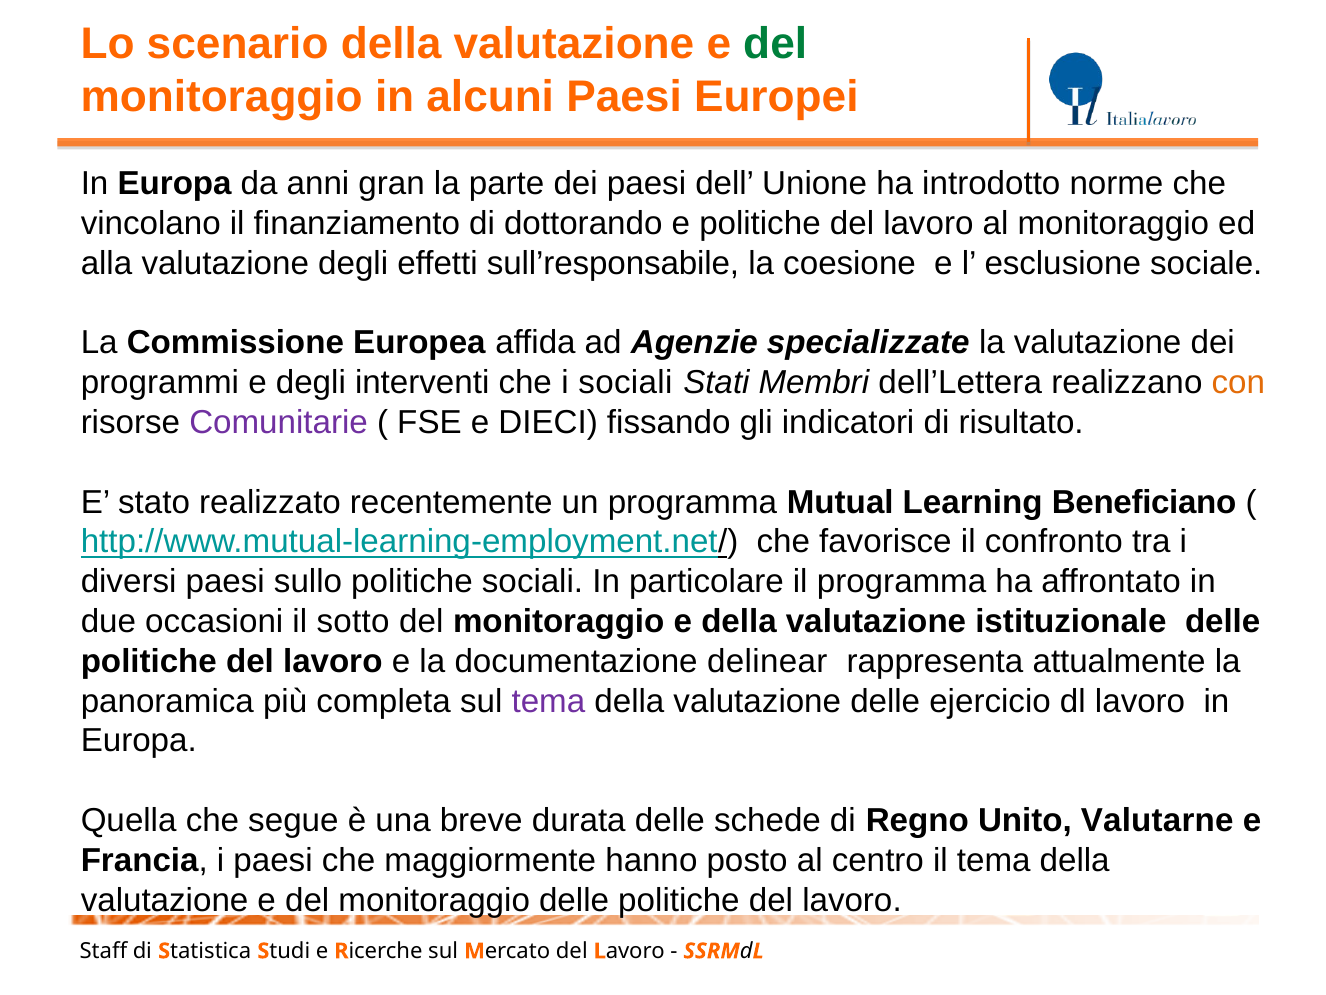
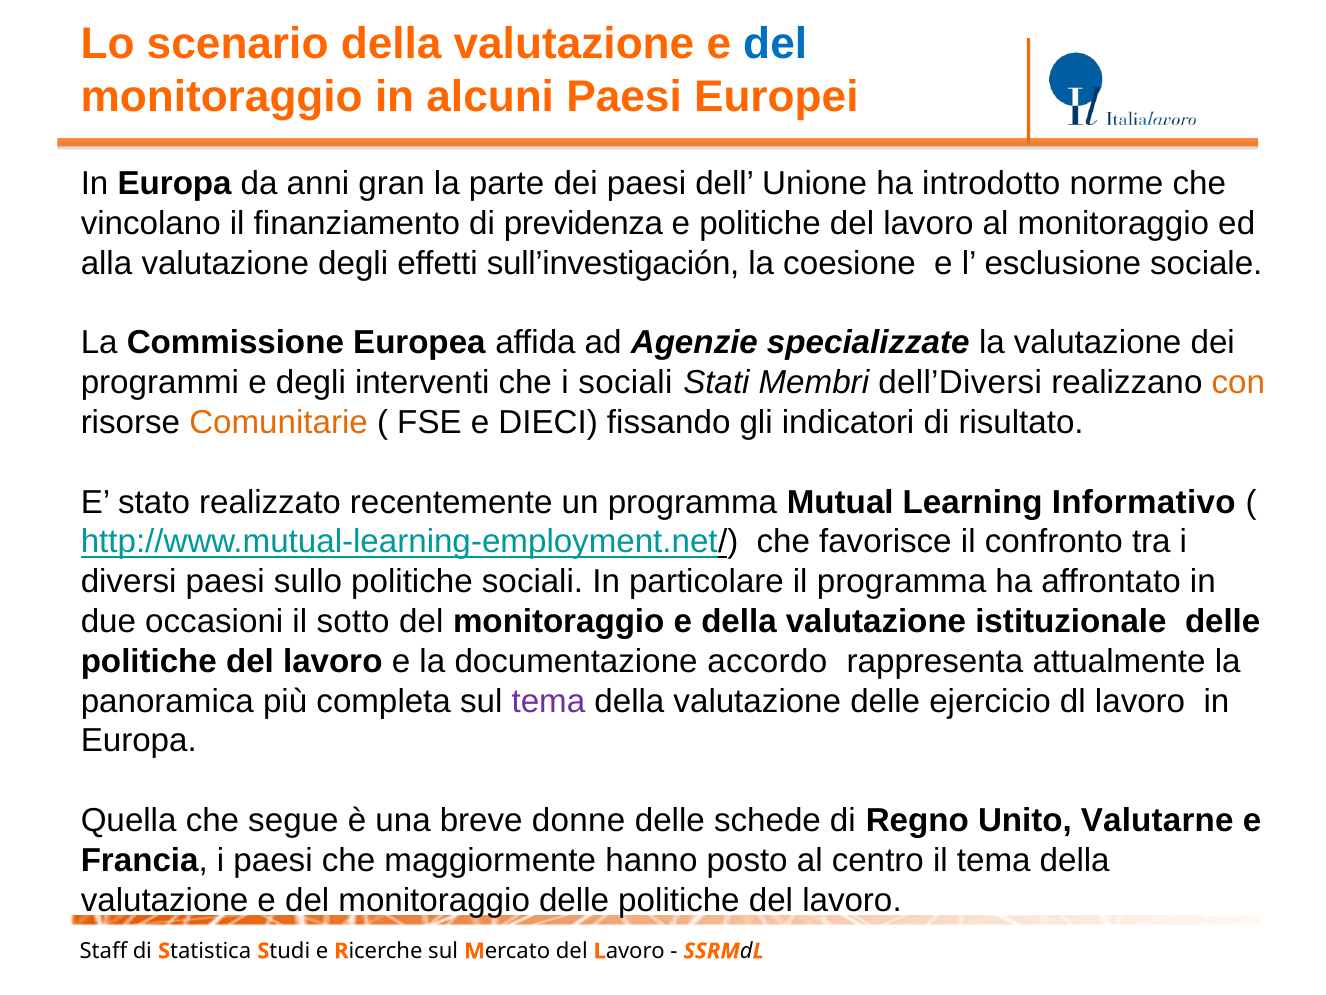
del at (775, 44) colour: green -> blue
dottorando: dottorando -> previdenza
sull’responsabile: sull’responsabile -> sull’investigación
dell’Lettera: dell’Lettera -> dell’Diversi
Comunitarie colour: purple -> orange
Beneficiano: Beneficiano -> Informativo
delinear: delinear -> accordo
durata: durata -> donne
